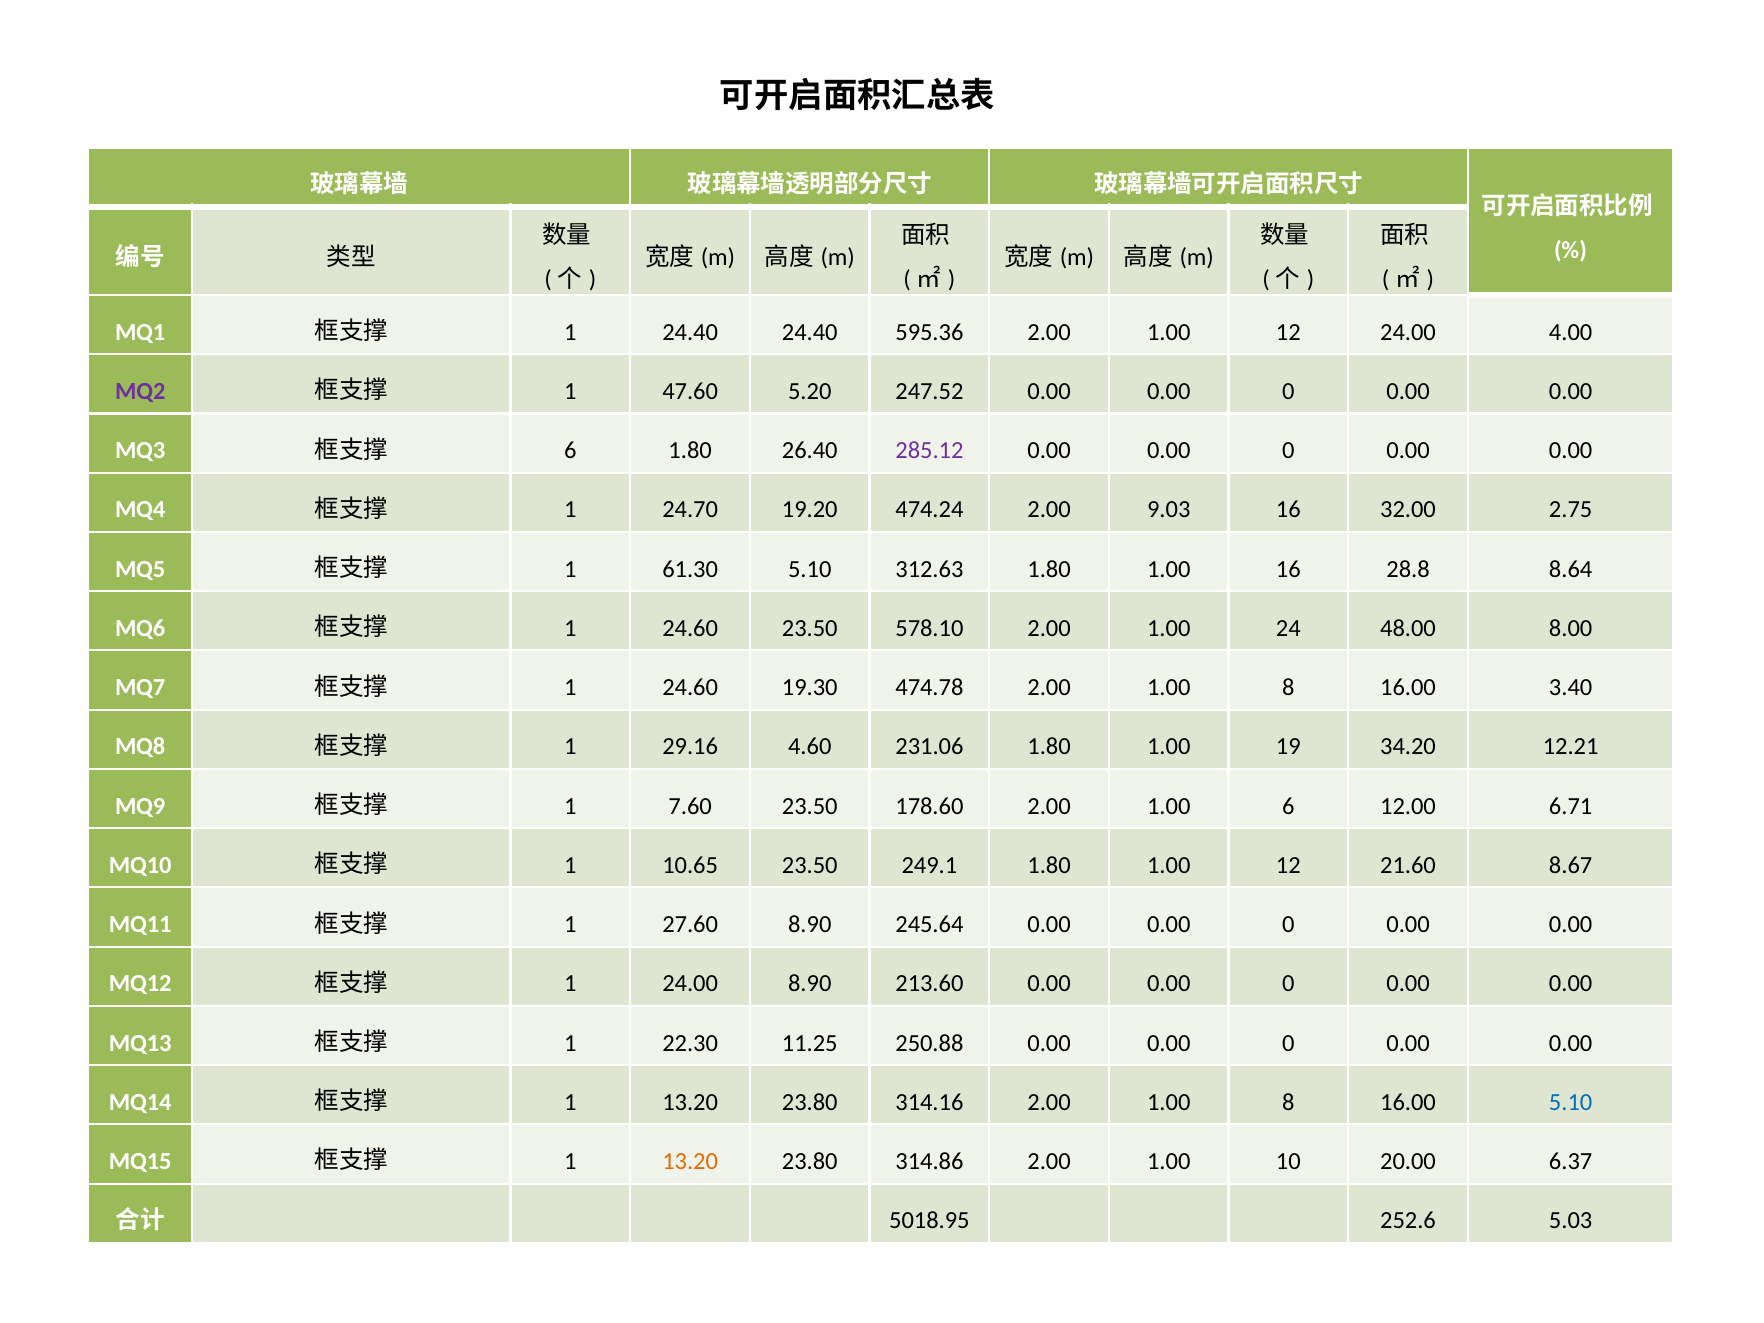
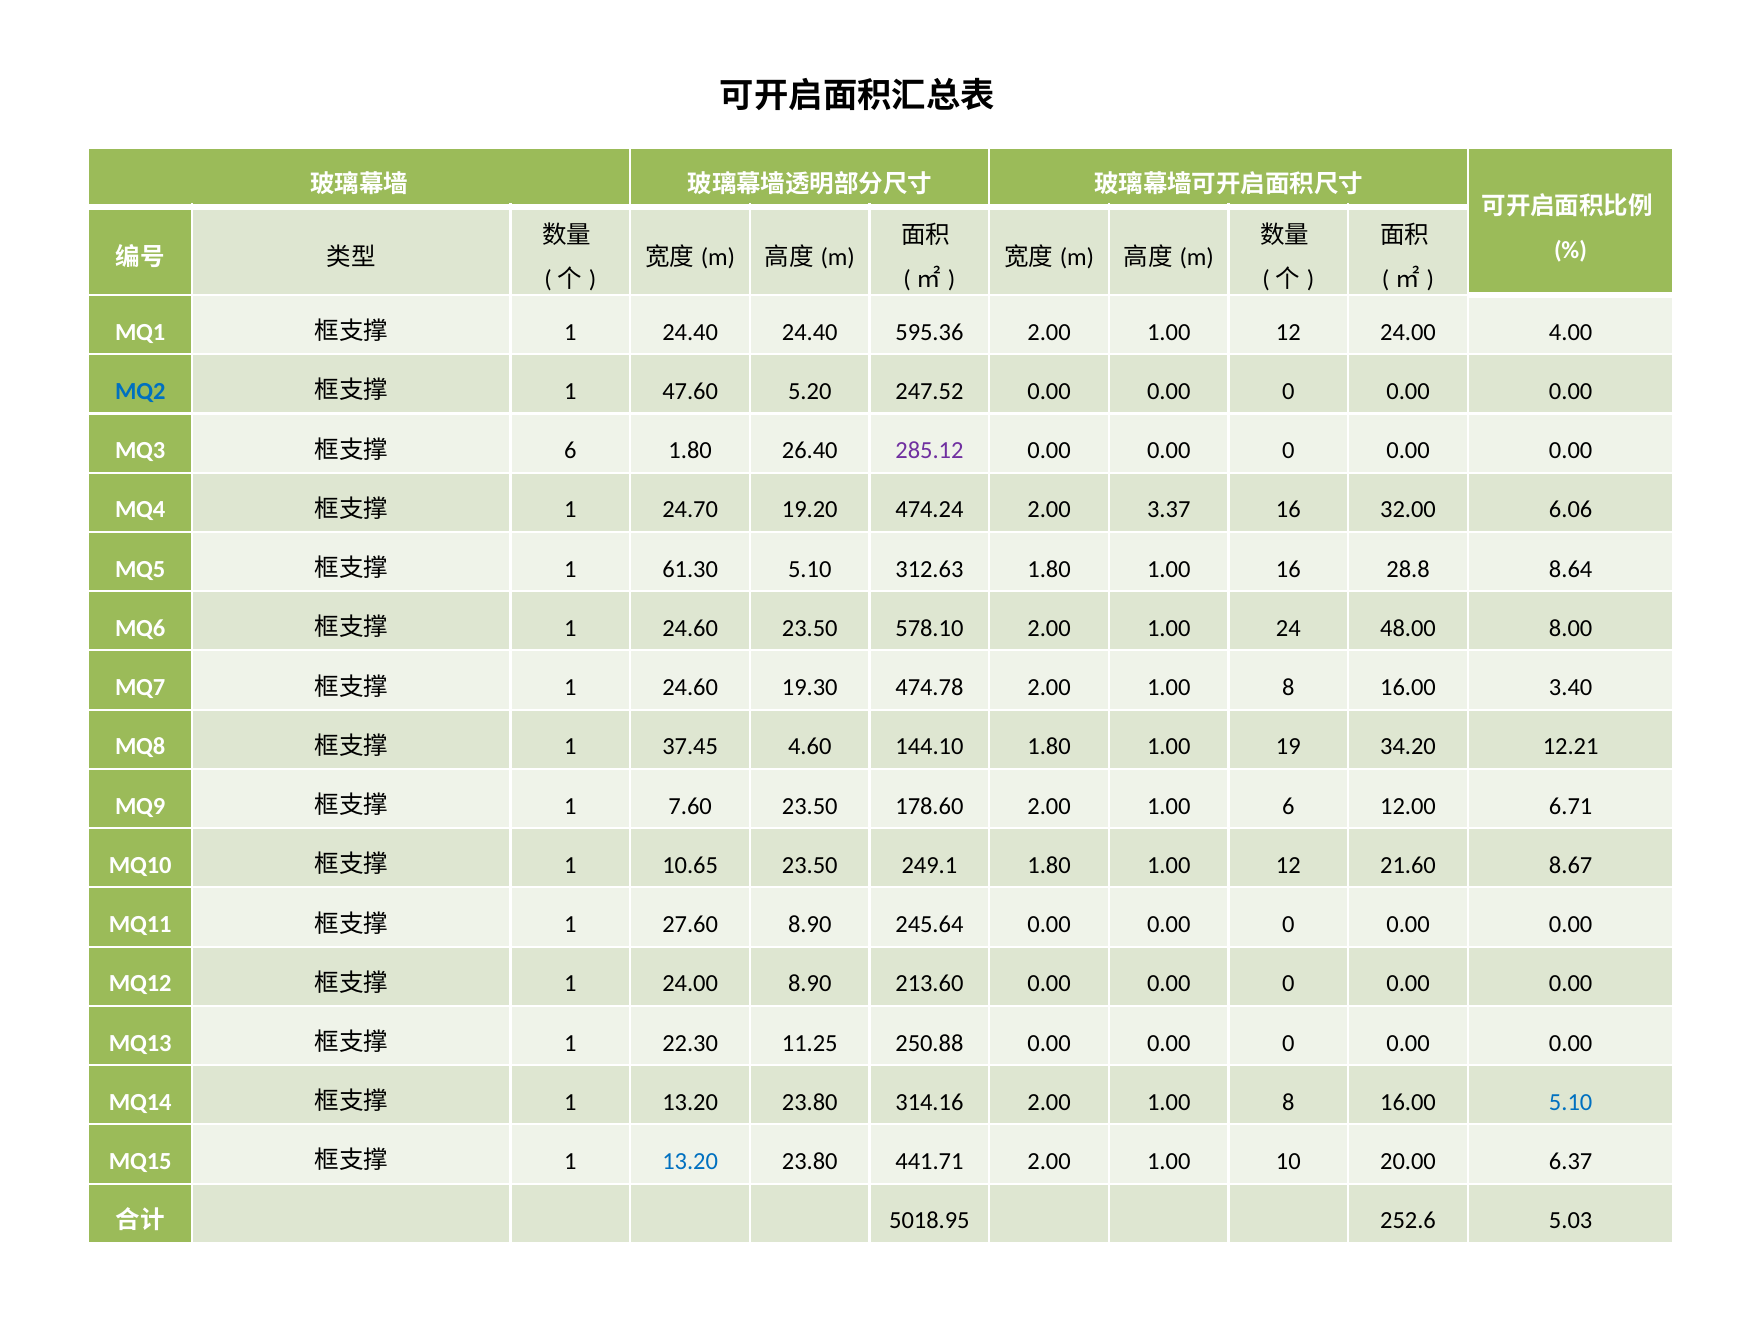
MQ2 colour: purple -> blue
9.03: 9.03 -> 3.37
2.75: 2.75 -> 6.06
29.16: 29.16 -> 37.45
231.06: 231.06 -> 144.10
13.20 at (690, 1161) colour: orange -> blue
314.86: 314.86 -> 441.71
